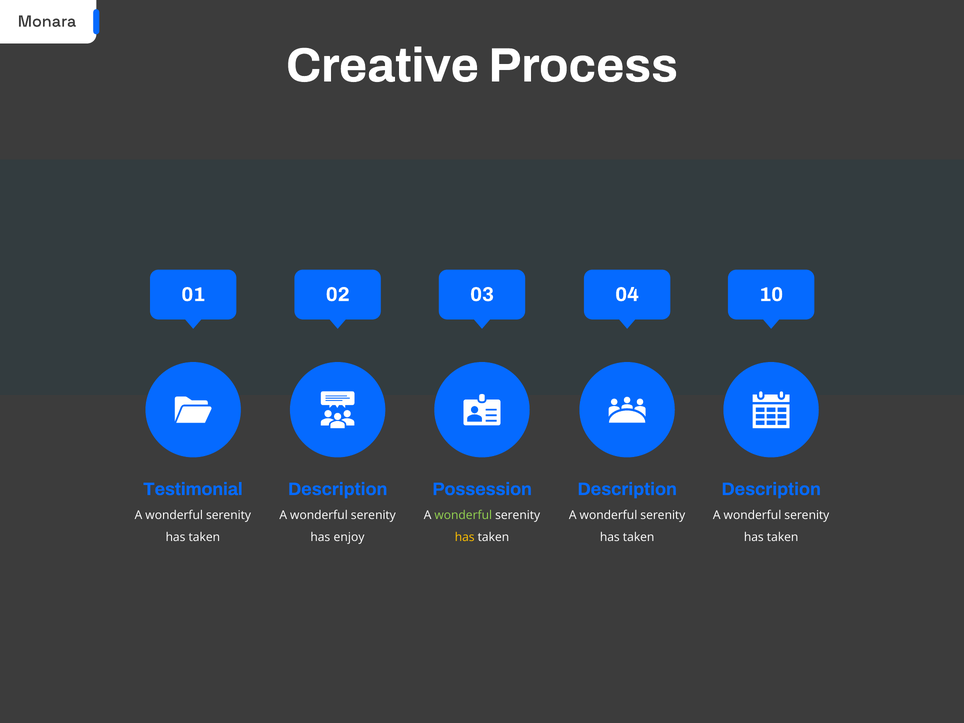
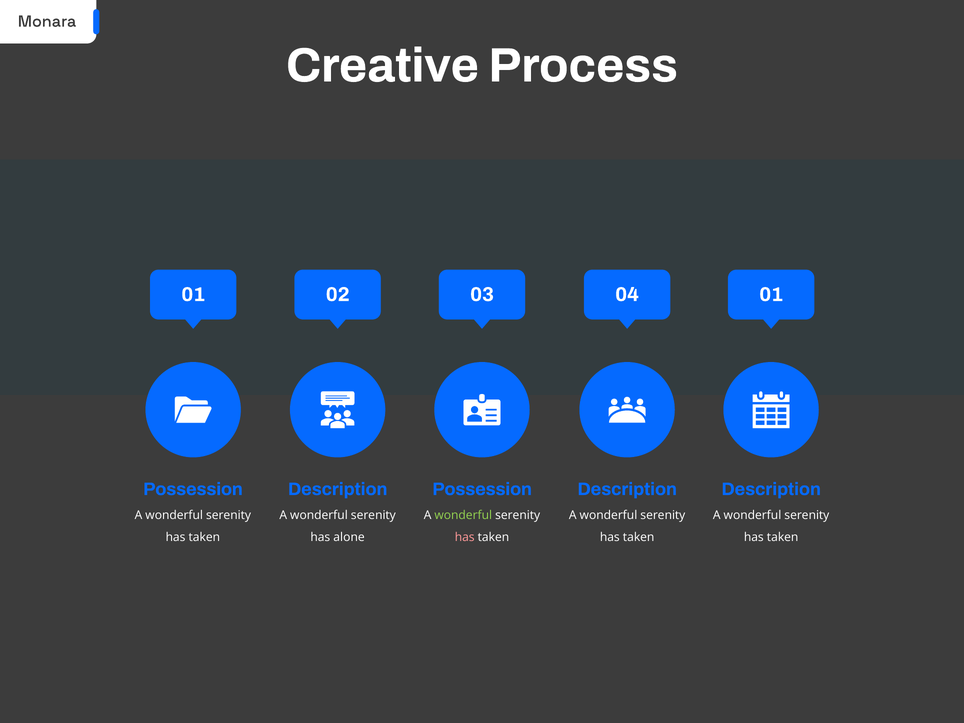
04 10: 10 -> 01
Testimonial at (193, 489): Testimonial -> Possession
enjoy: enjoy -> alone
has at (465, 537) colour: yellow -> pink
